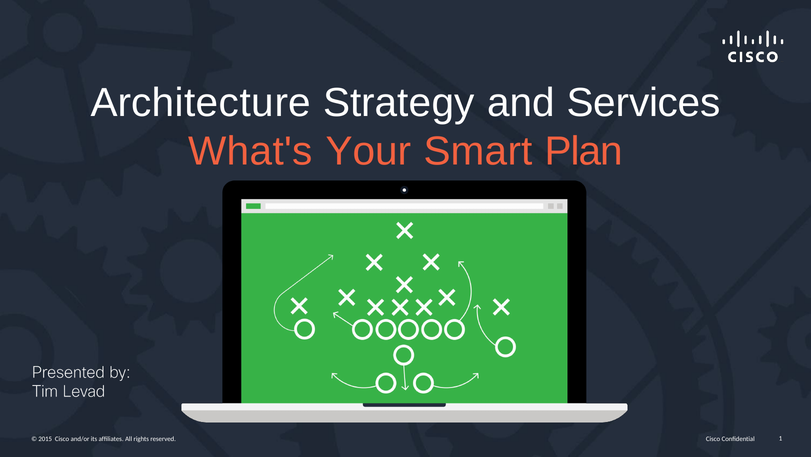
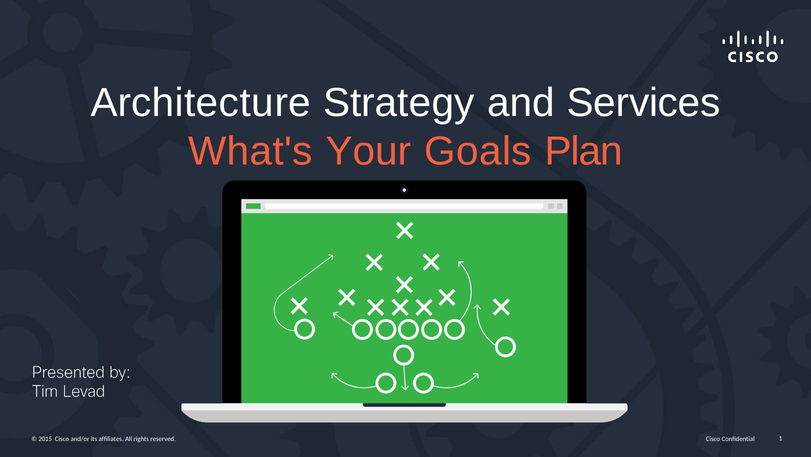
Smart: Smart -> Goals
